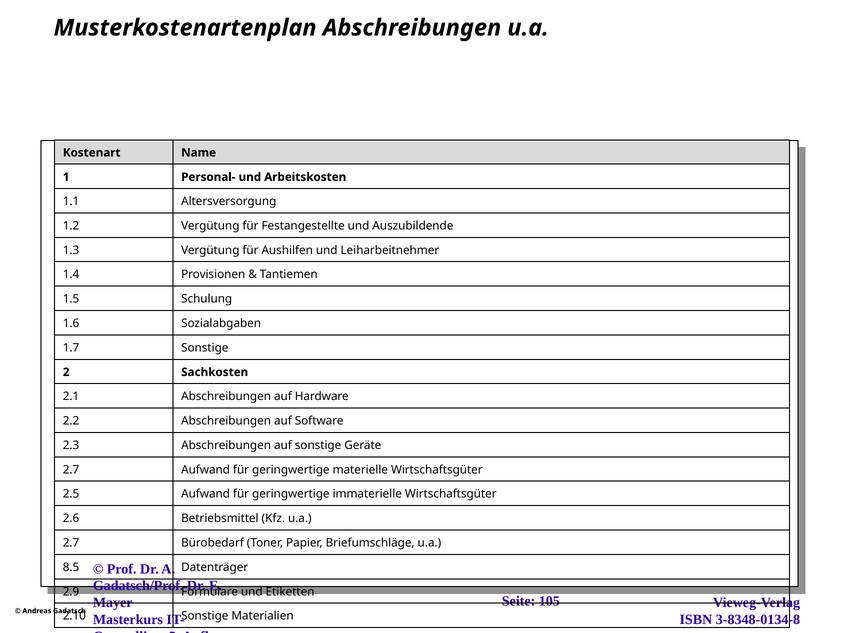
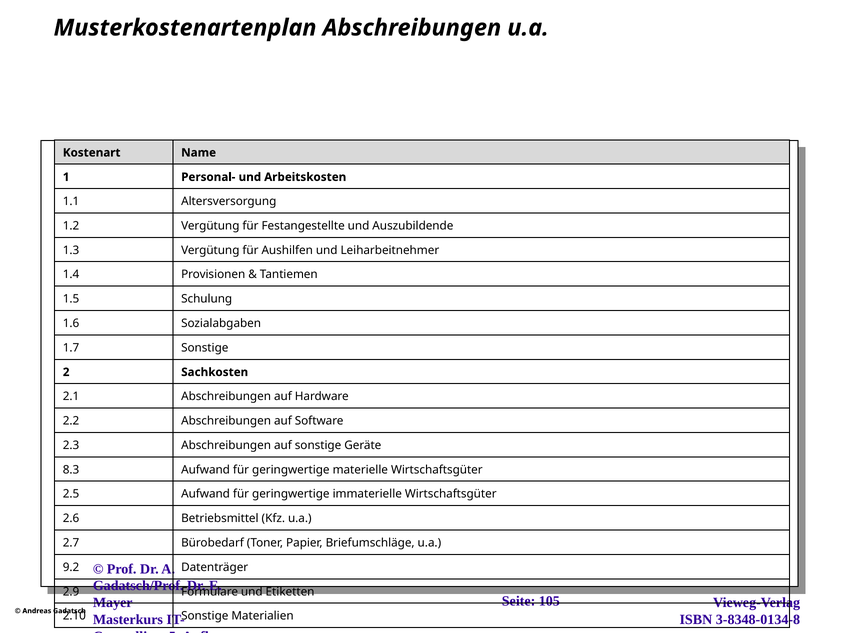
2.7 at (71, 470): 2.7 -> 8.3
8.5: 8.5 -> 9.2
